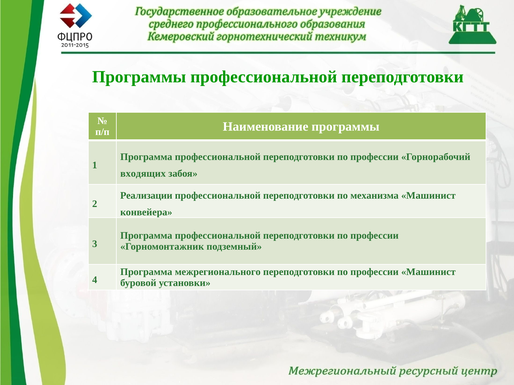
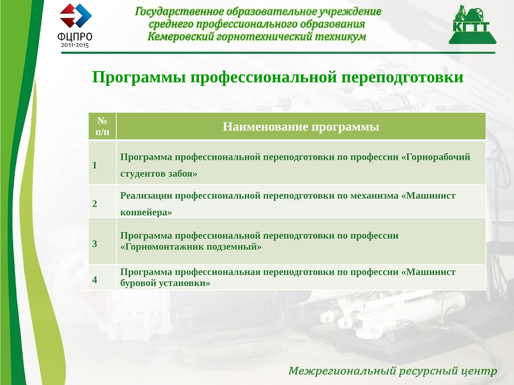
входящих: входящих -> студентов
межрегионального: межрегионального -> профессиональная
